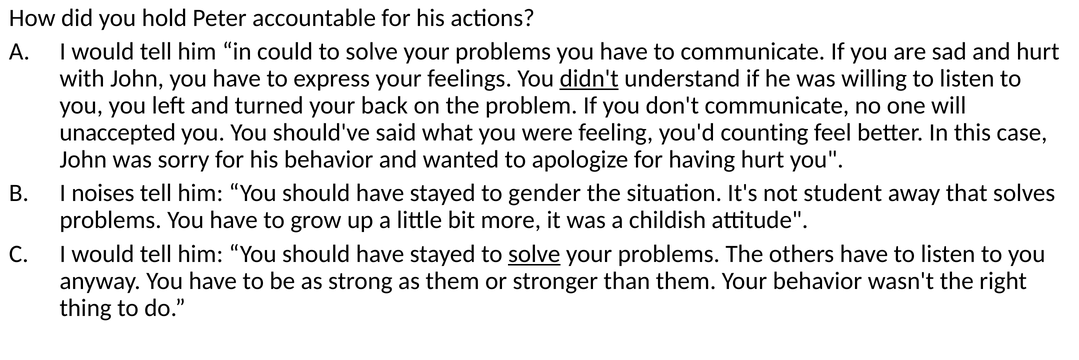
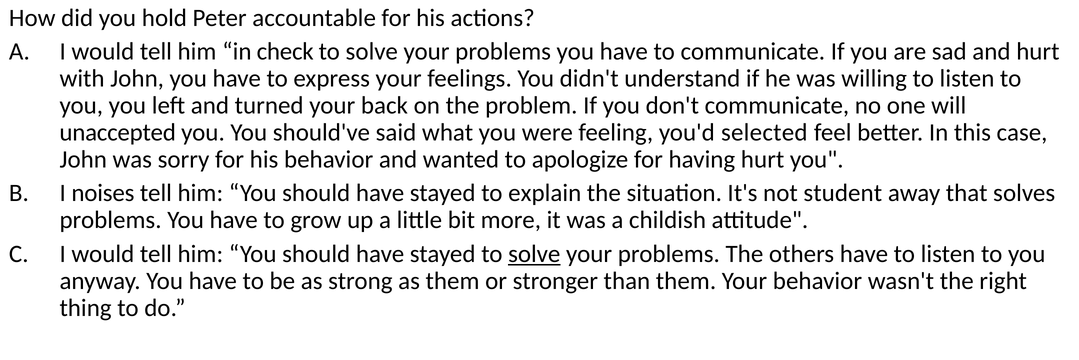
could: could -> check
didn't underline: present -> none
counting: counting -> selected
gender: gender -> explain
